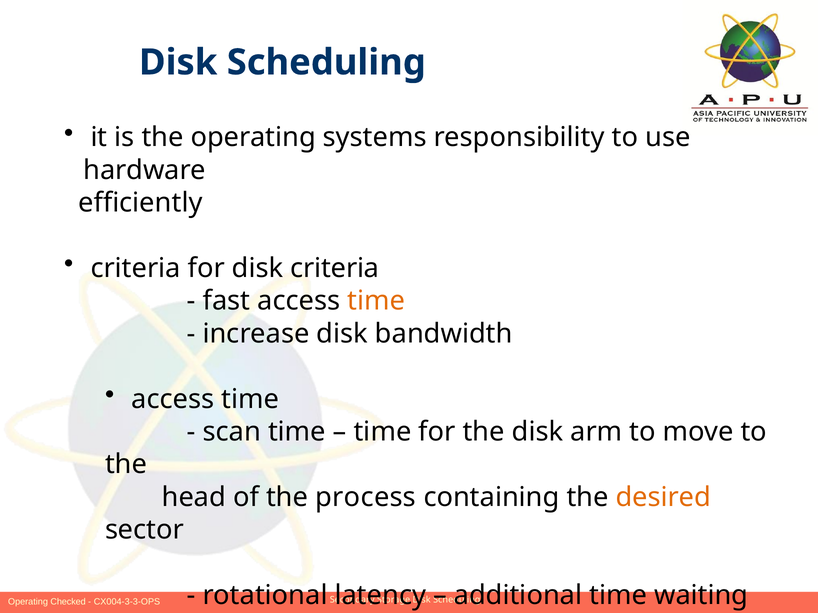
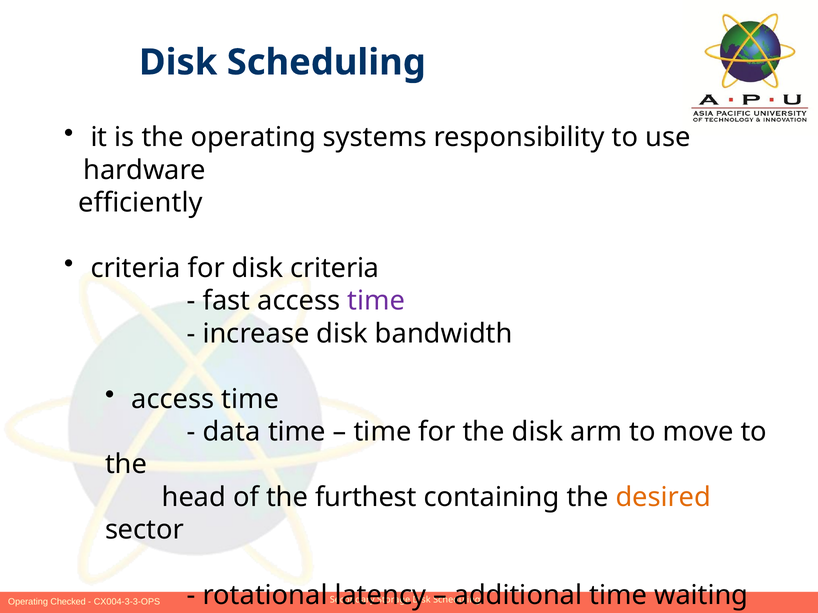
time at (376, 301) colour: orange -> purple
scan: scan -> data
process: process -> furthest
